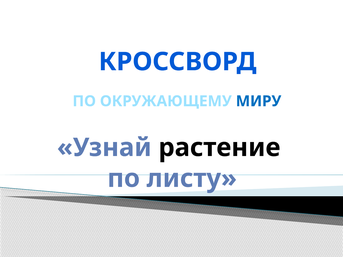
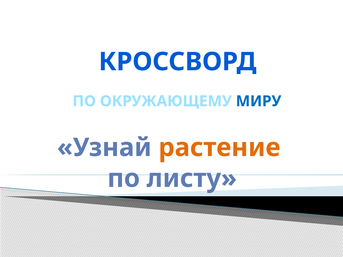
растение colour: black -> orange
